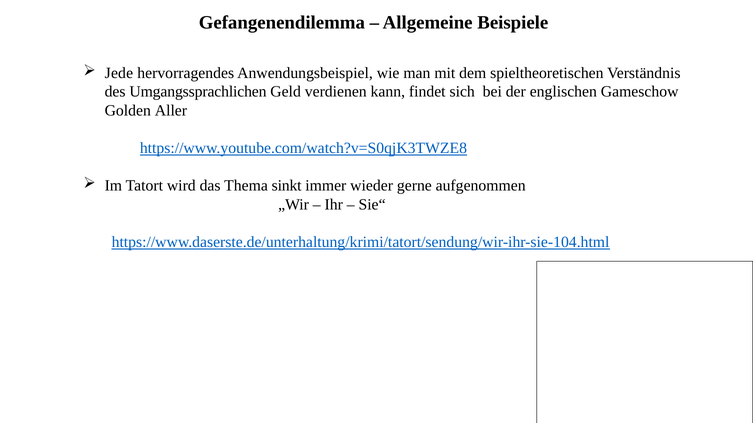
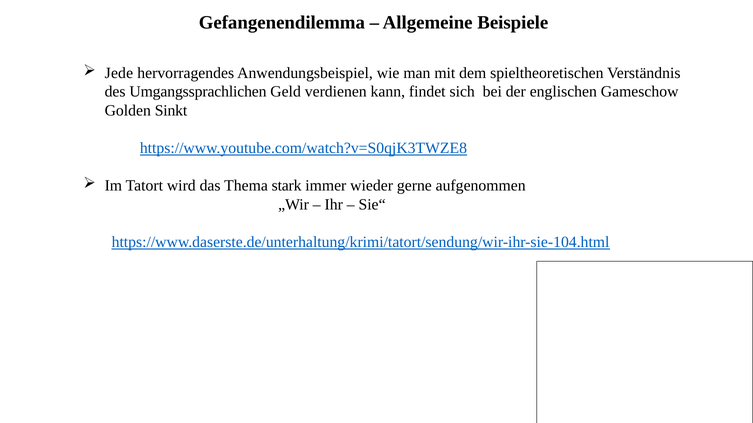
Aller: Aller -> Sinkt
sinkt: sinkt -> stark
